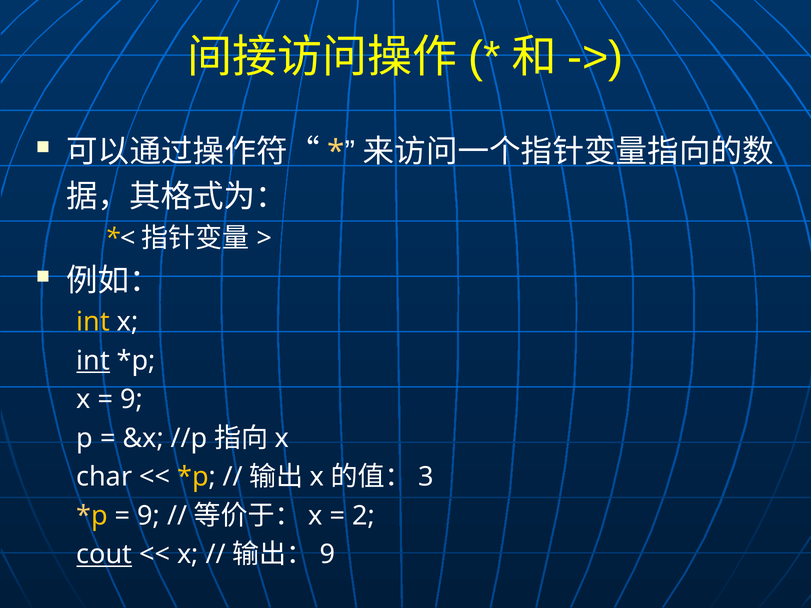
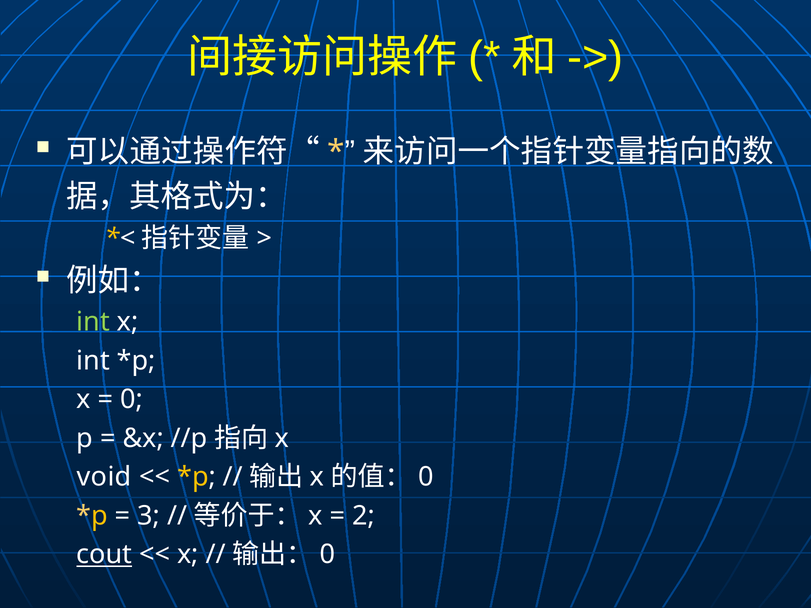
int at (93, 322) colour: yellow -> light green
int at (93, 361) underline: present -> none
9 at (132, 400): 9 -> 0
char: char -> void
3 at (426, 477): 3 -> 0
9 at (149, 516): 9 -> 3
9 at (328, 555): 9 -> 0
